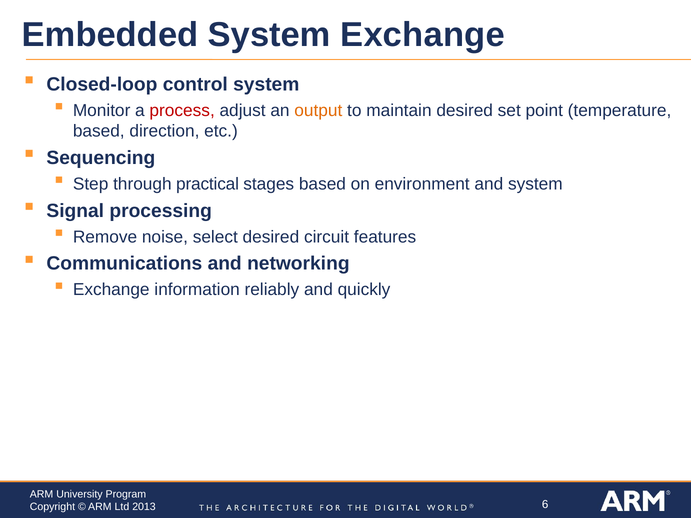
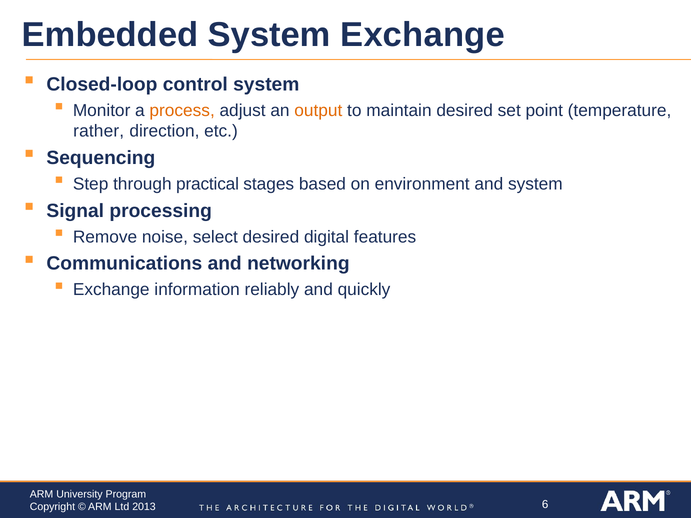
process colour: red -> orange
based at (99, 131): based -> rather
circuit: circuit -> digital
